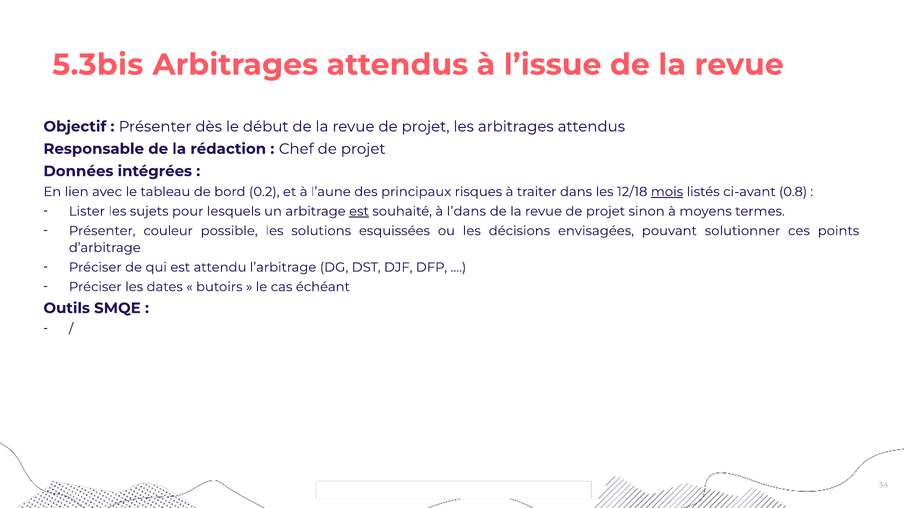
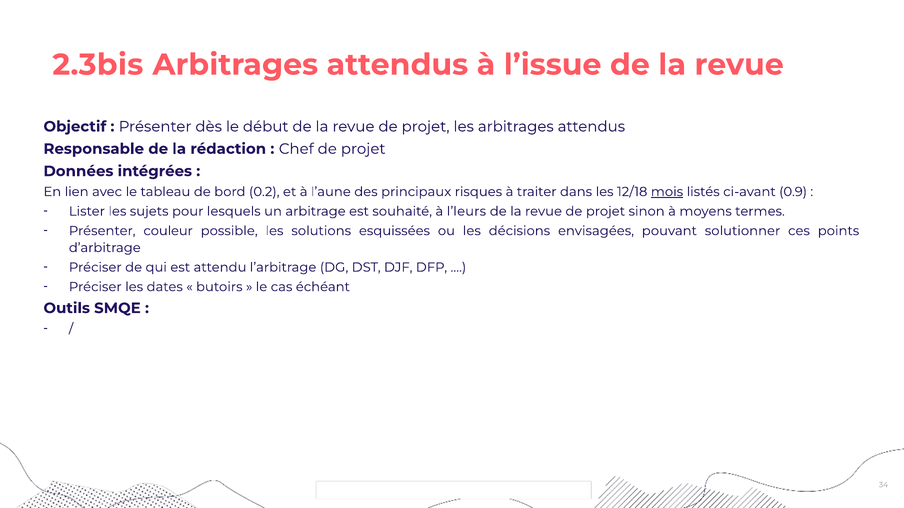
5.3bis: 5.3bis -> 2.3bis
0.8: 0.8 -> 0.9
est at (359, 211) underline: present -> none
l’dans: l’dans -> l’leurs
